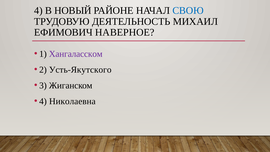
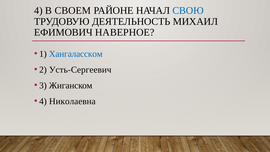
НОВЫЙ: НОВЫЙ -> СВОЕМ
Хангаласском colour: purple -> blue
Усть-Якутского: Усть-Якутского -> Усть-Сергеевич
